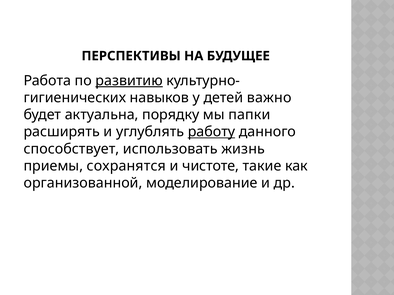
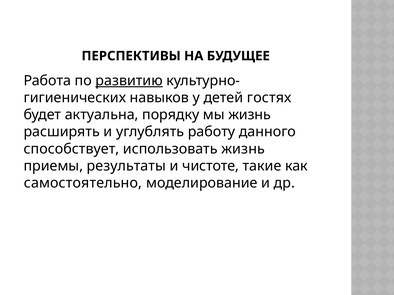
важно: важно -> гостях
мы папки: папки -> жизнь
работу underline: present -> none
сохранятся: сохранятся -> результаты
организованной: организованной -> самостоятельно
